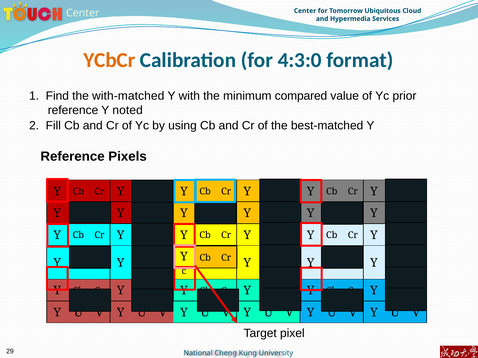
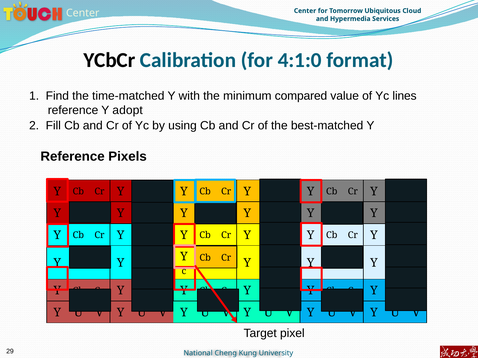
YCbCr colour: orange -> black
4:3:0: 4:3:0 -> 4:1:0
with-matched: with-matched -> time-matched
prior: prior -> lines
noted: noted -> adopt
